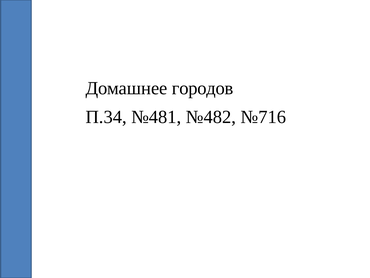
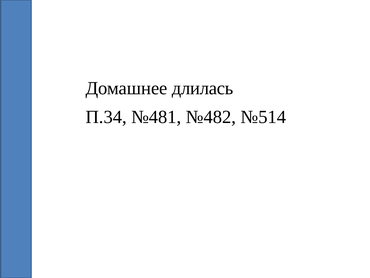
городов: городов -> длилась
№716: №716 -> №514
